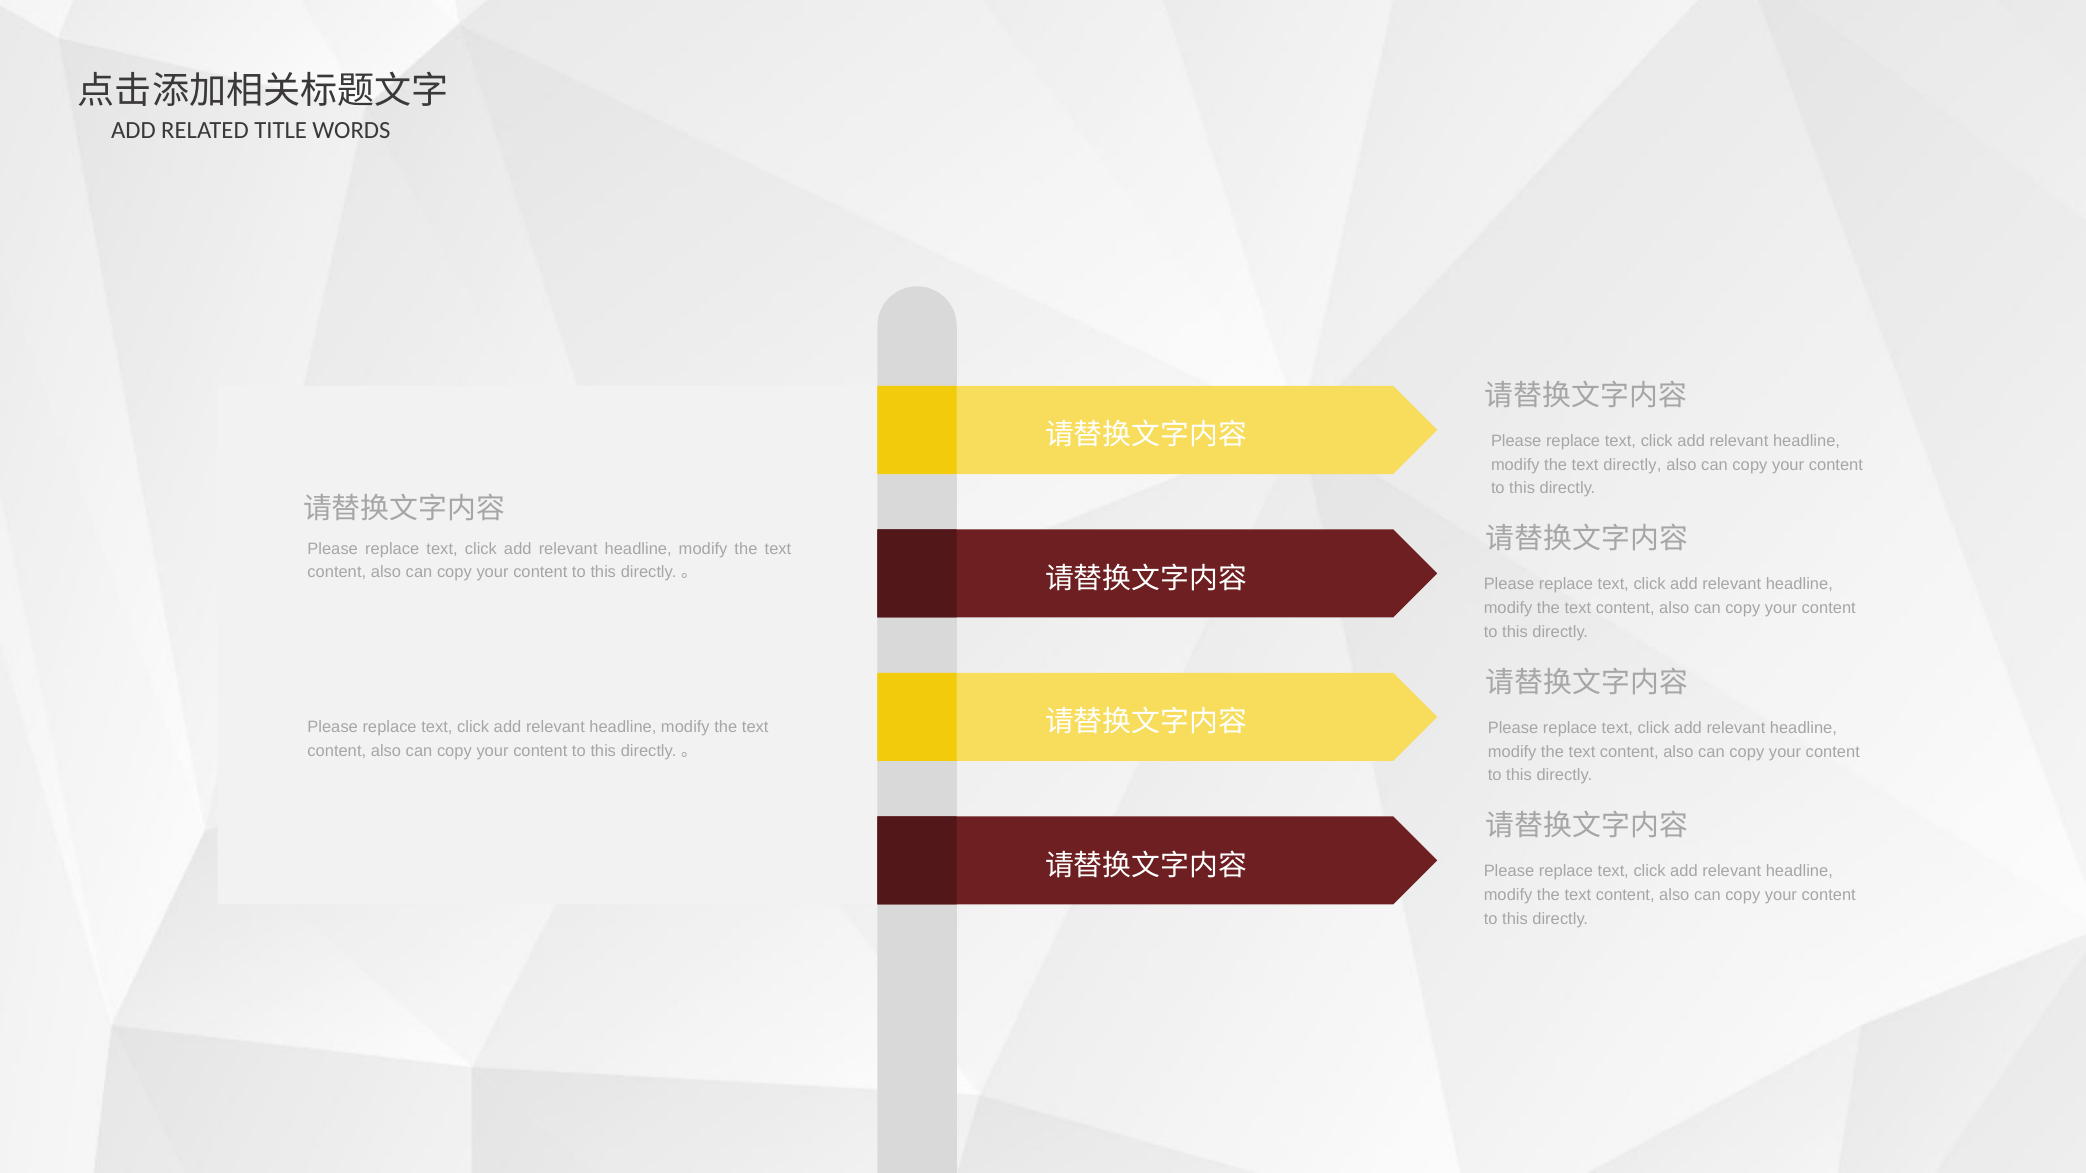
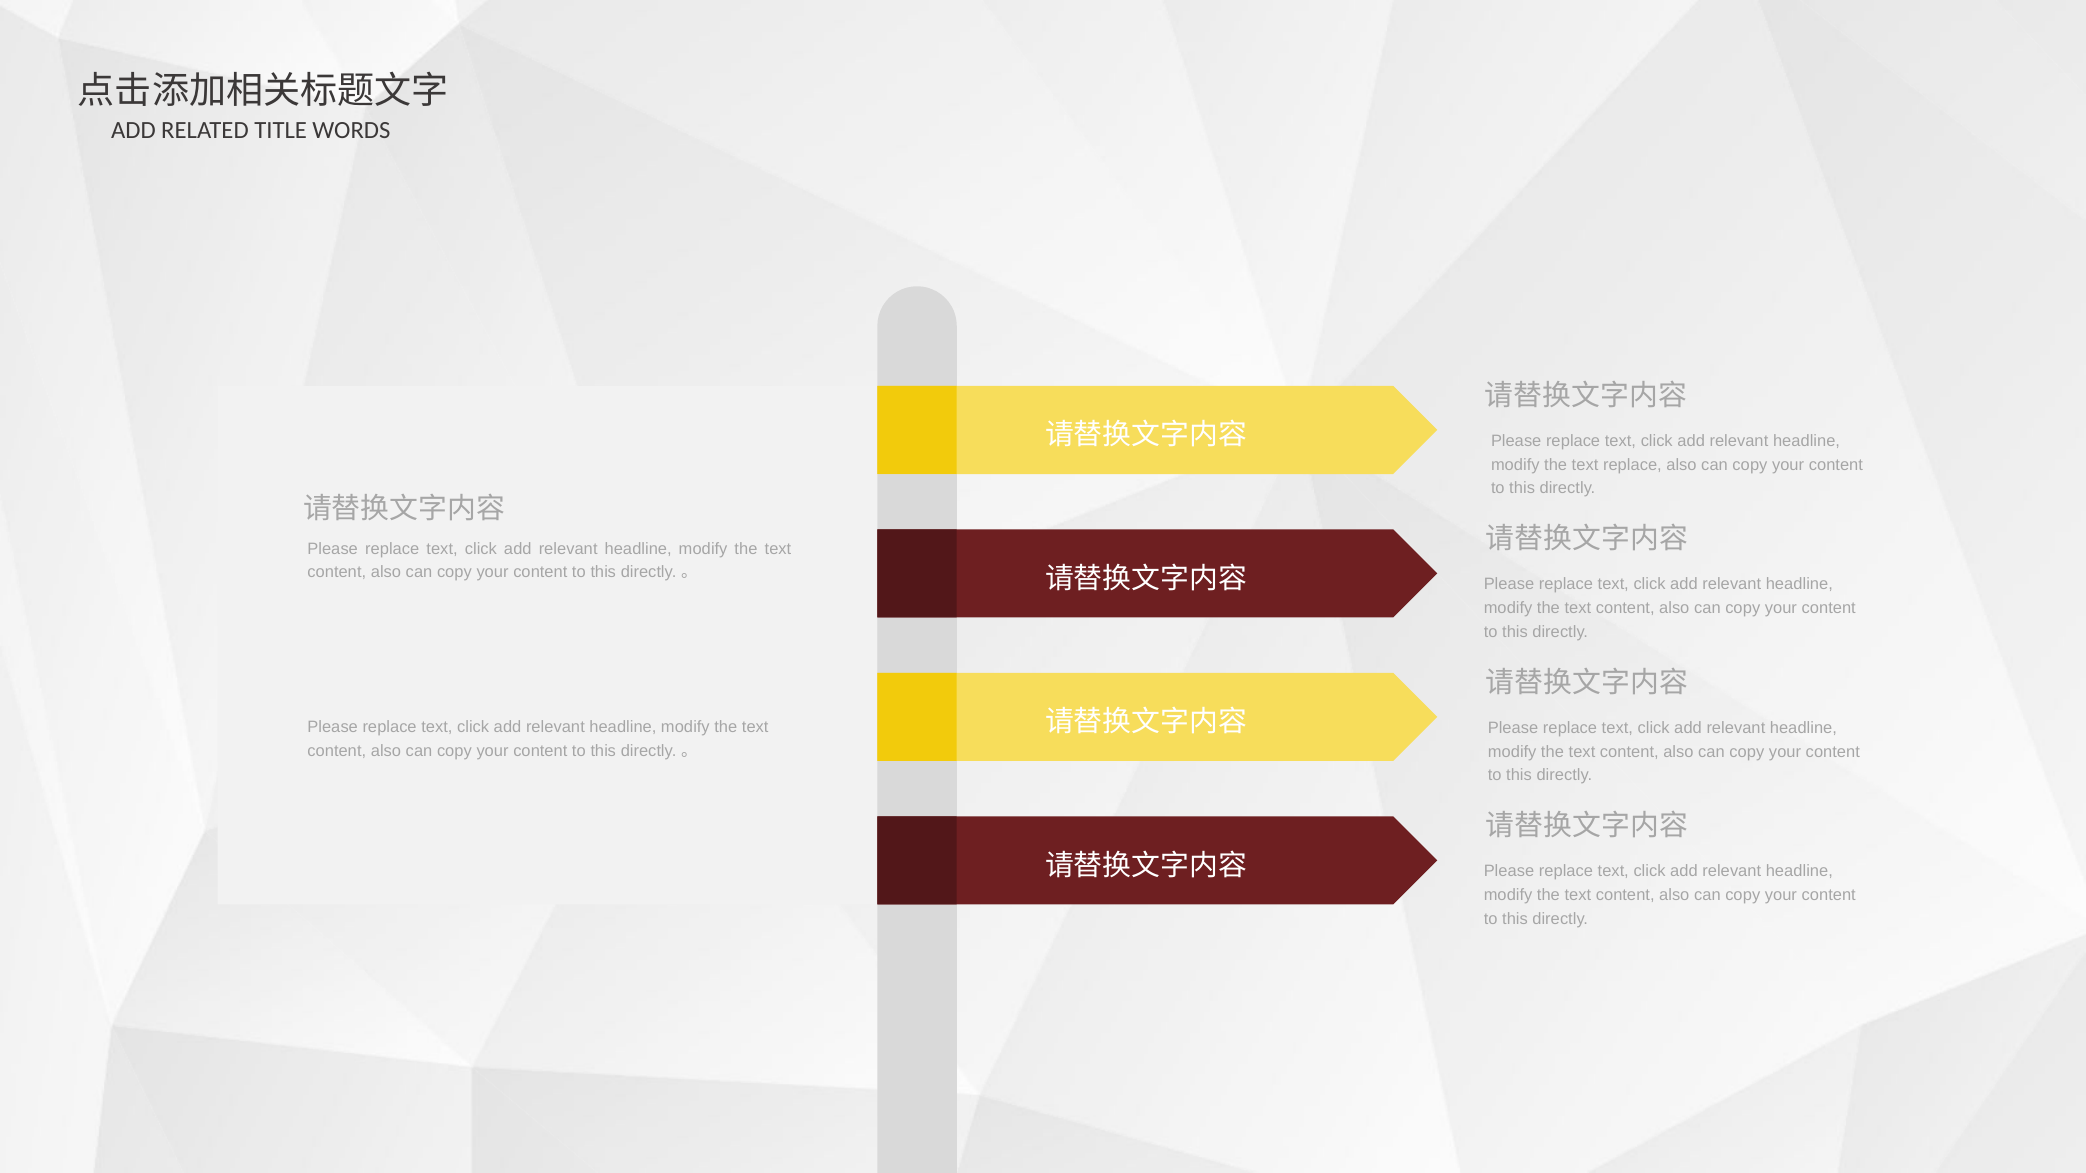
text directly: directly -> replace
